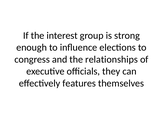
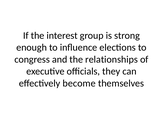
features: features -> become
